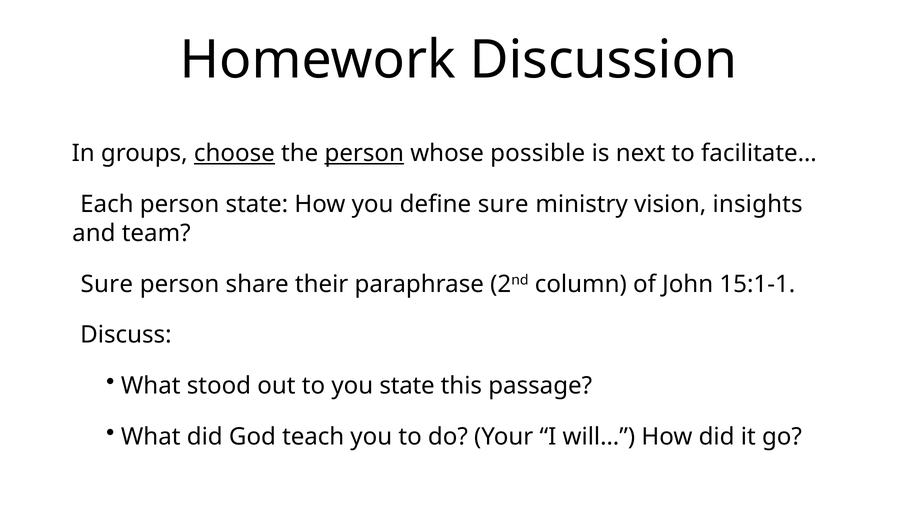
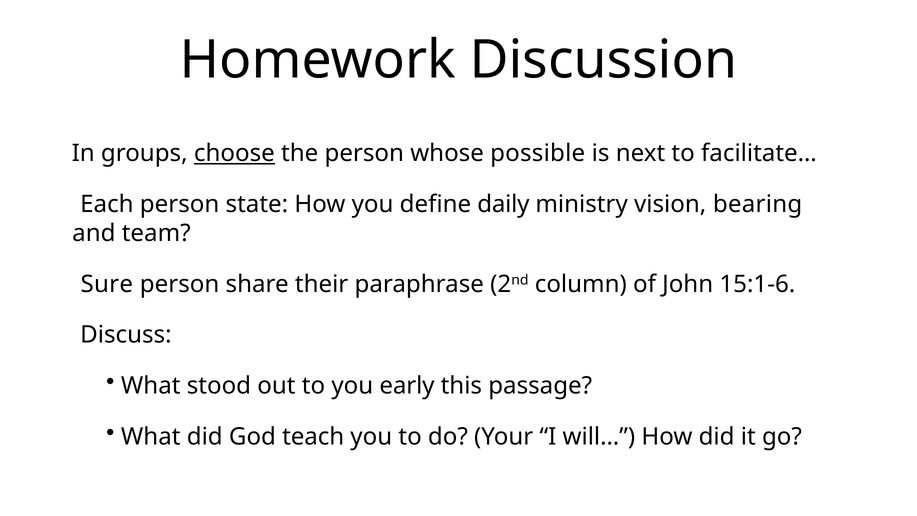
person at (364, 153) underline: present -> none
define sure: sure -> daily
insights: insights -> bearing
15:1-1: 15:1-1 -> 15:1-6
you state: state -> early
